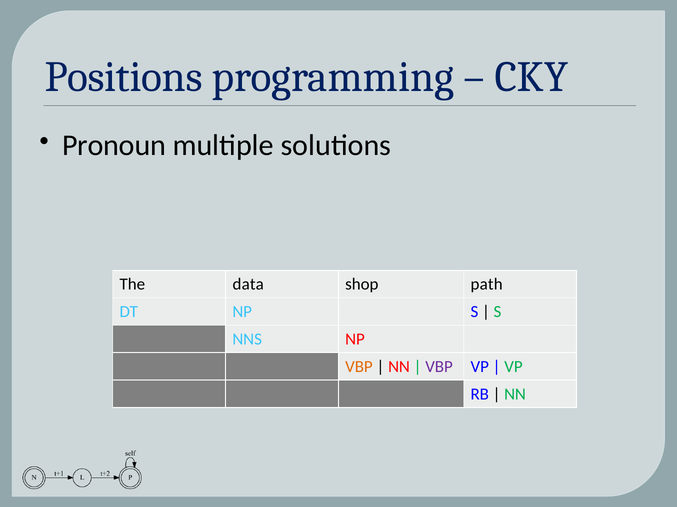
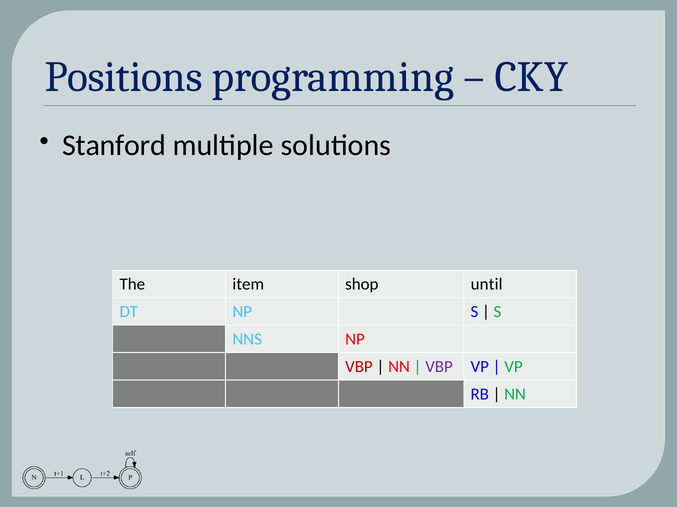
Pronoun: Pronoun -> Stanford
data: data -> item
path: path -> until
VBP at (359, 367) colour: orange -> red
